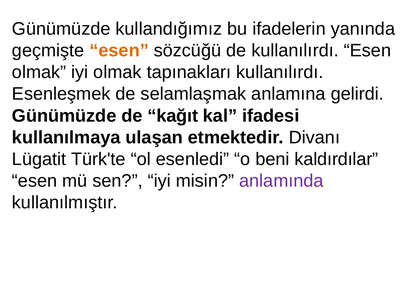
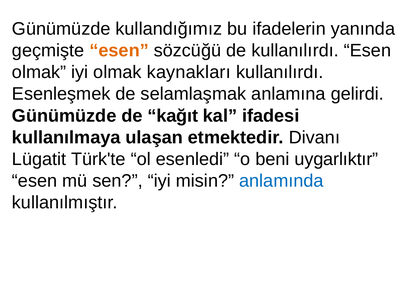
tapınakları: tapınakları -> kaynakları
kaldırdılar: kaldırdılar -> uygarlıktır
anlamında colour: purple -> blue
